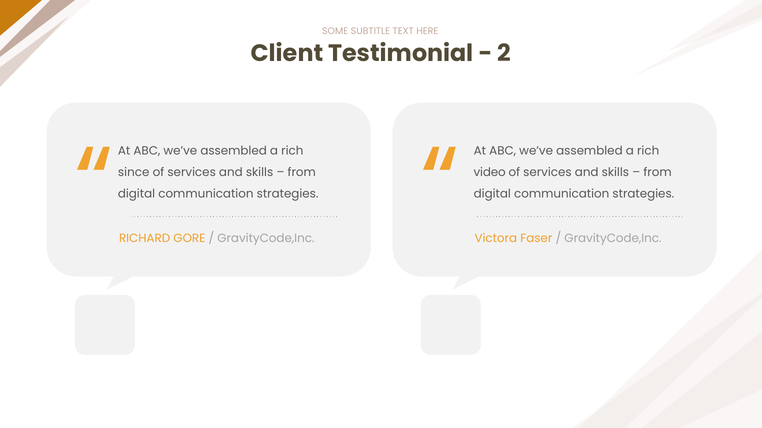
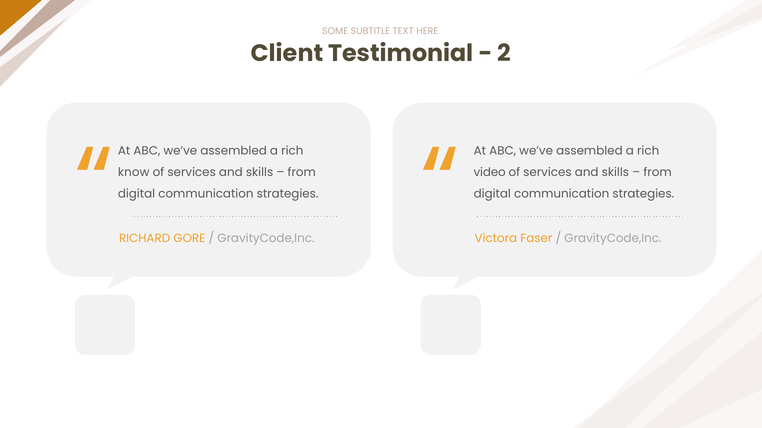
since: since -> know
